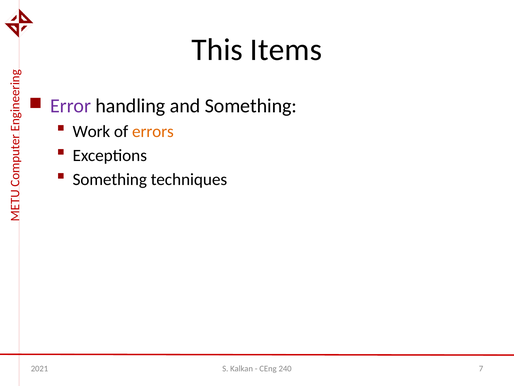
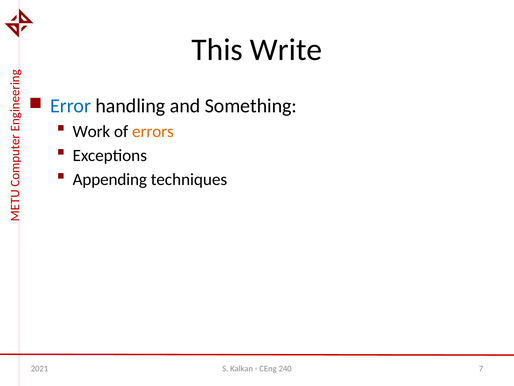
Items: Items -> Write
Error colour: purple -> blue
Something at (110, 179): Something -> Appending
